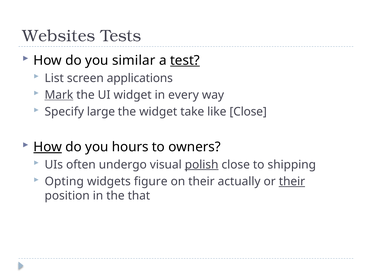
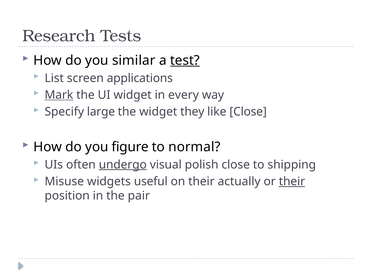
Websites: Websites -> Research
take: take -> they
How at (48, 147) underline: present -> none
hours: hours -> figure
owners: owners -> normal
undergo underline: none -> present
polish underline: present -> none
Opting: Opting -> Misuse
figure: figure -> useful
that: that -> pair
